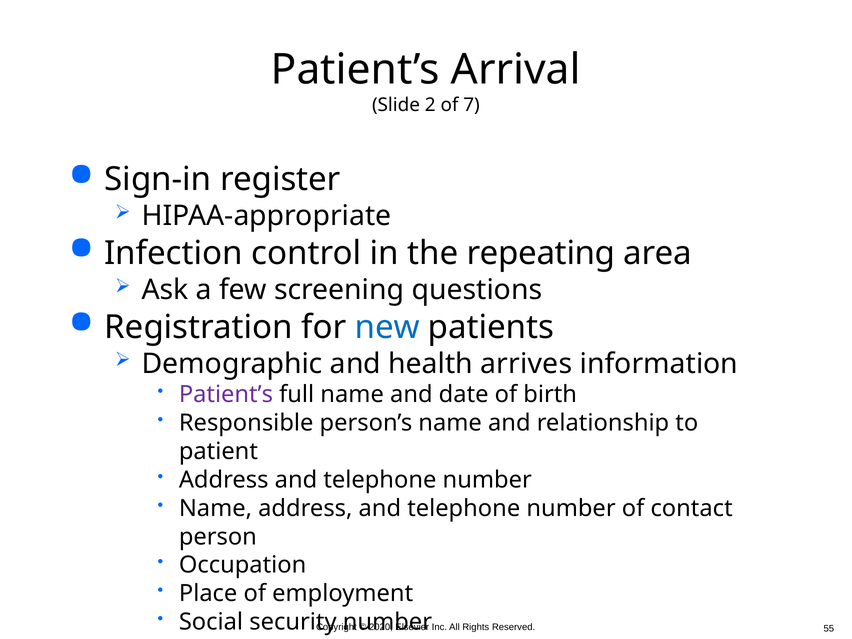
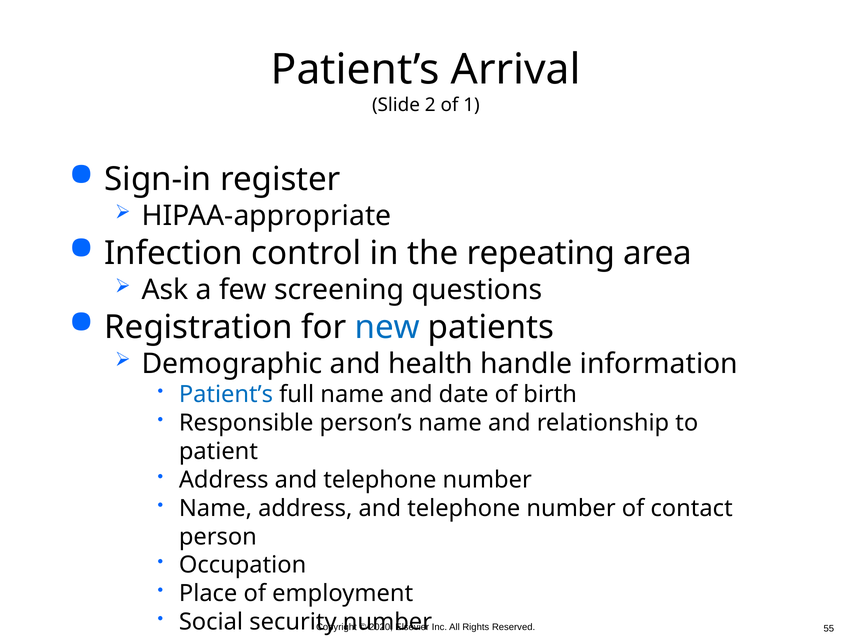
7: 7 -> 1
arrives: arrives -> handle
Patient’s at (226, 395) colour: purple -> blue
